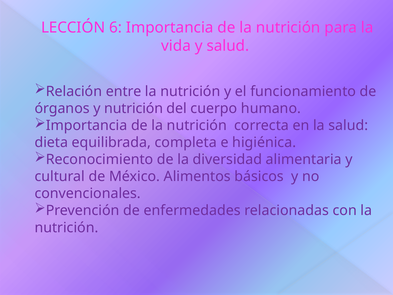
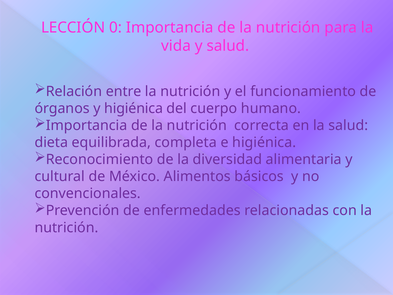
6: 6 -> 0
y nutrición: nutrición -> higiénica
